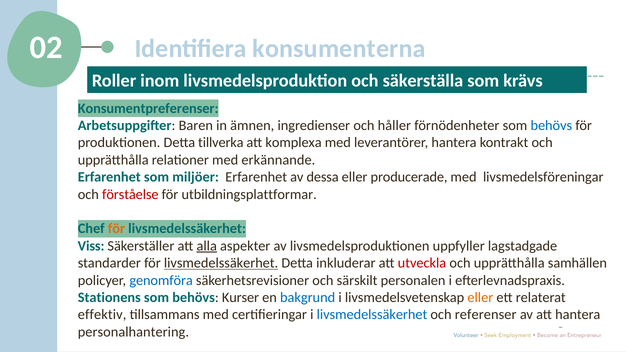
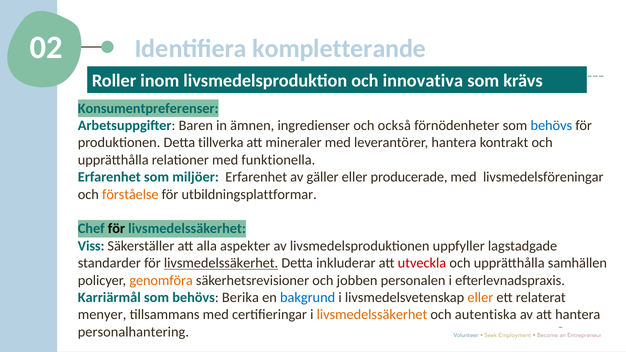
konsumenterna: konsumenterna -> kompletterande
säkerställa: säkerställa -> innovativa
håller: håller -> också
komplexa: komplexa -> mineraler
erkännande: erkännande -> funktionella
dessa: dessa -> gäller
förståelse colour: red -> orange
för at (116, 229) colour: orange -> black
alla underline: present -> none
genomföra colour: blue -> orange
särskilt: särskilt -> jobben
Stationens: Stationens -> Karriärmål
Kurser: Kurser -> Berika
effektiv: effektiv -> menyer
livsmedelssäkerhet at (372, 315) colour: blue -> orange
referenser: referenser -> autentiska
